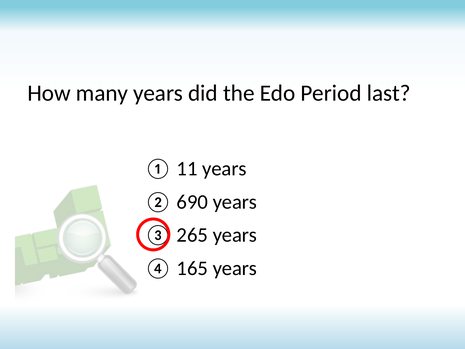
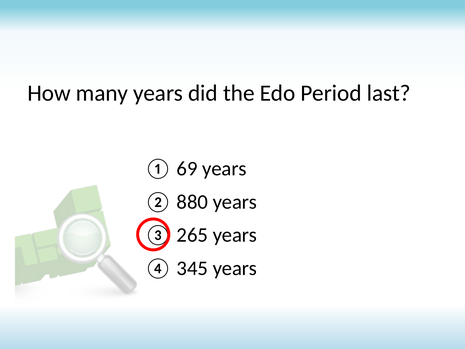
11: 11 -> 69
690: 690 -> 880
165: 165 -> 345
